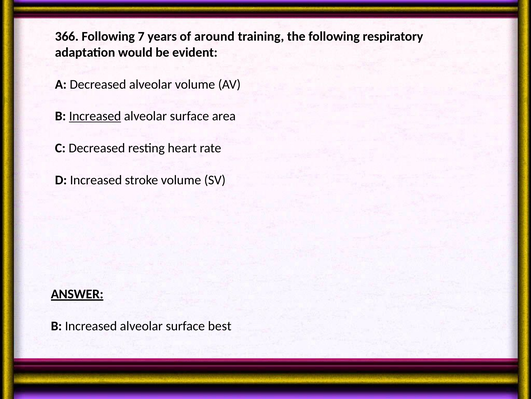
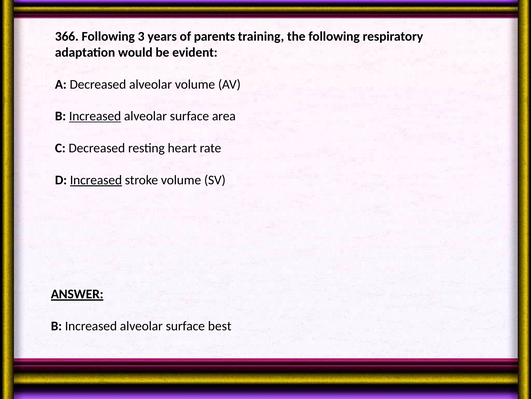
7: 7 -> 3
around: around -> parents
Increased at (96, 180) underline: none -> present
